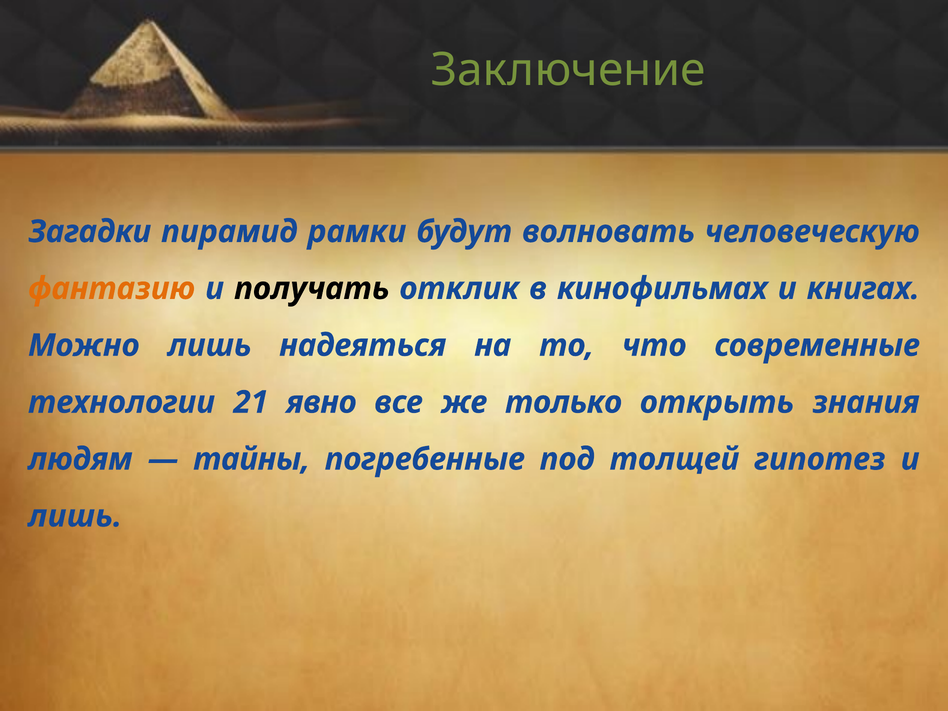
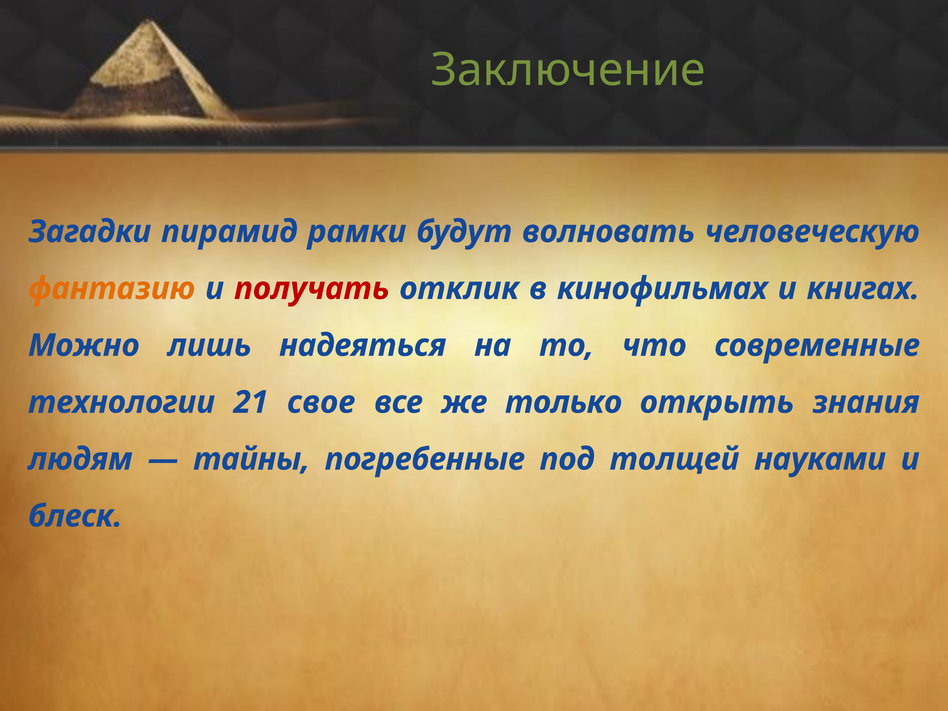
получать colour: black -> red
явно: явно -> свое
гипотез: гипотез -> науками
лишь at (75, 516): лишь -> блеск
